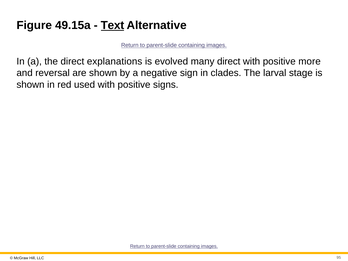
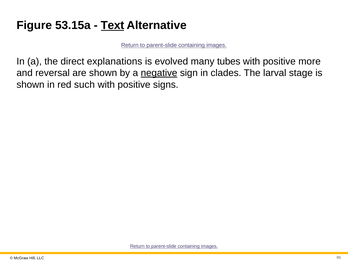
49.15a: 49.15a -> 53.15a
many direct: direct -> tubes
negative underline: none -> present
used: used -> such
